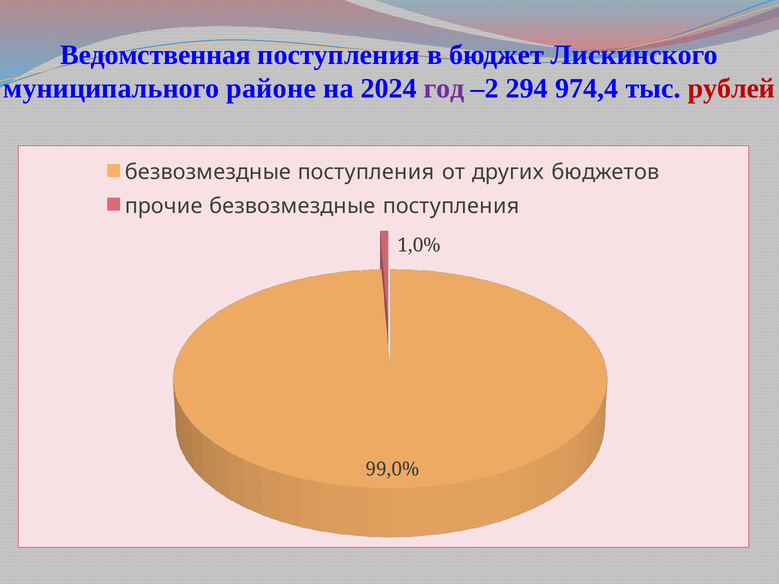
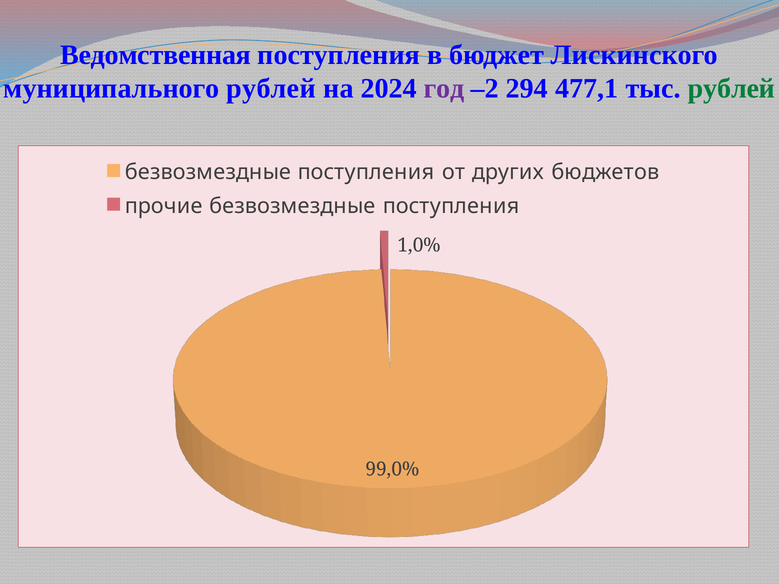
муниципального районе: районе -> рублей
974,4: 974,4 -> 477,1
рублей at (731, 89) colour: red -> green
